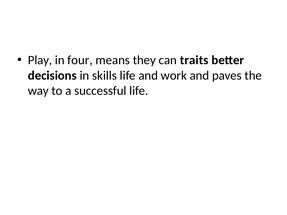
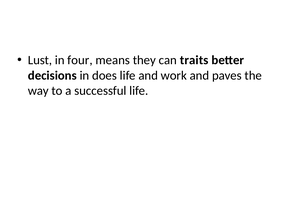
Play: Play -> Lust
skills: skills -> does
